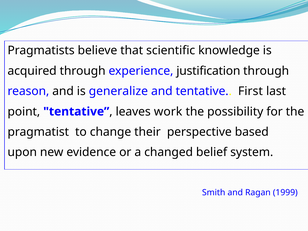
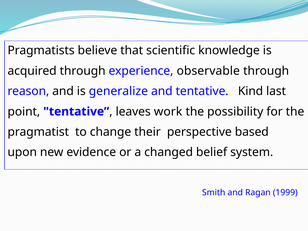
justification: justification -> observable
First: First -> Kind
